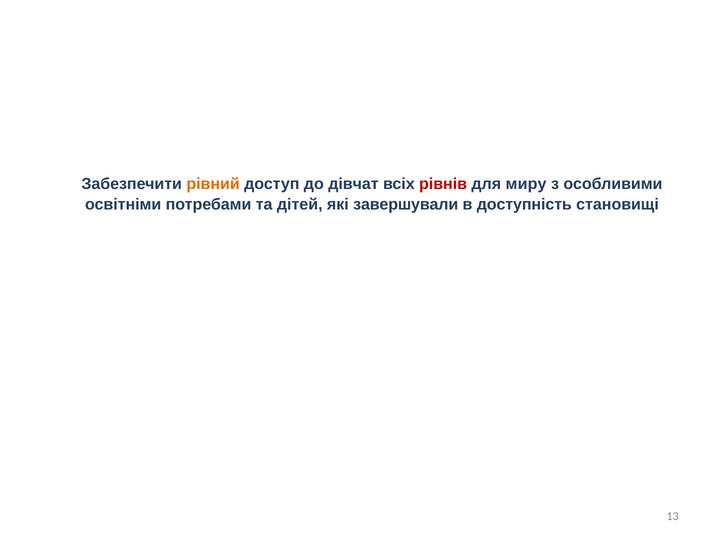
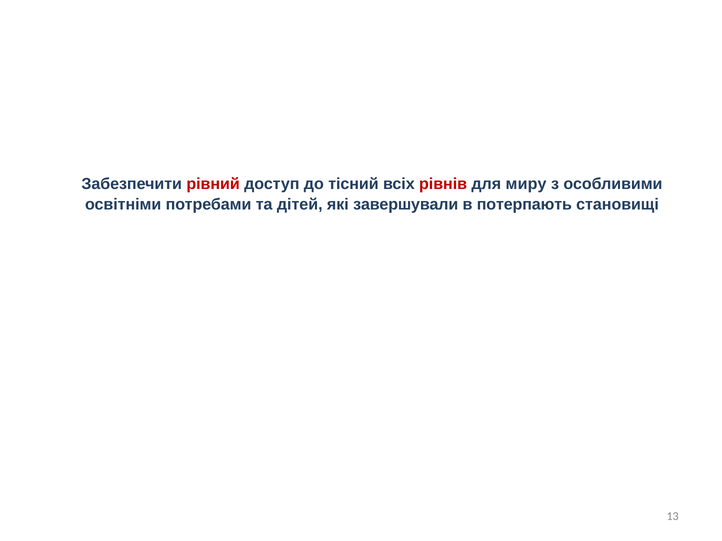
рівний colour: orange -> red
дівчат: дівчат -> тісний
доступність: доступність -> потерпають
